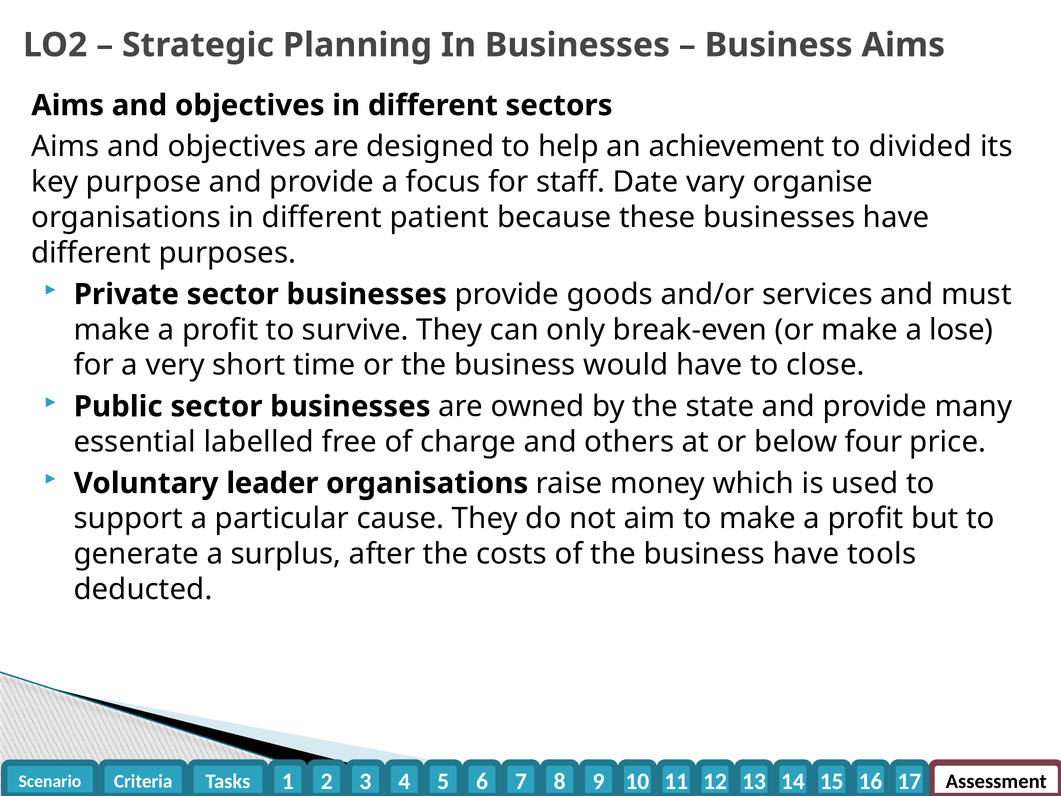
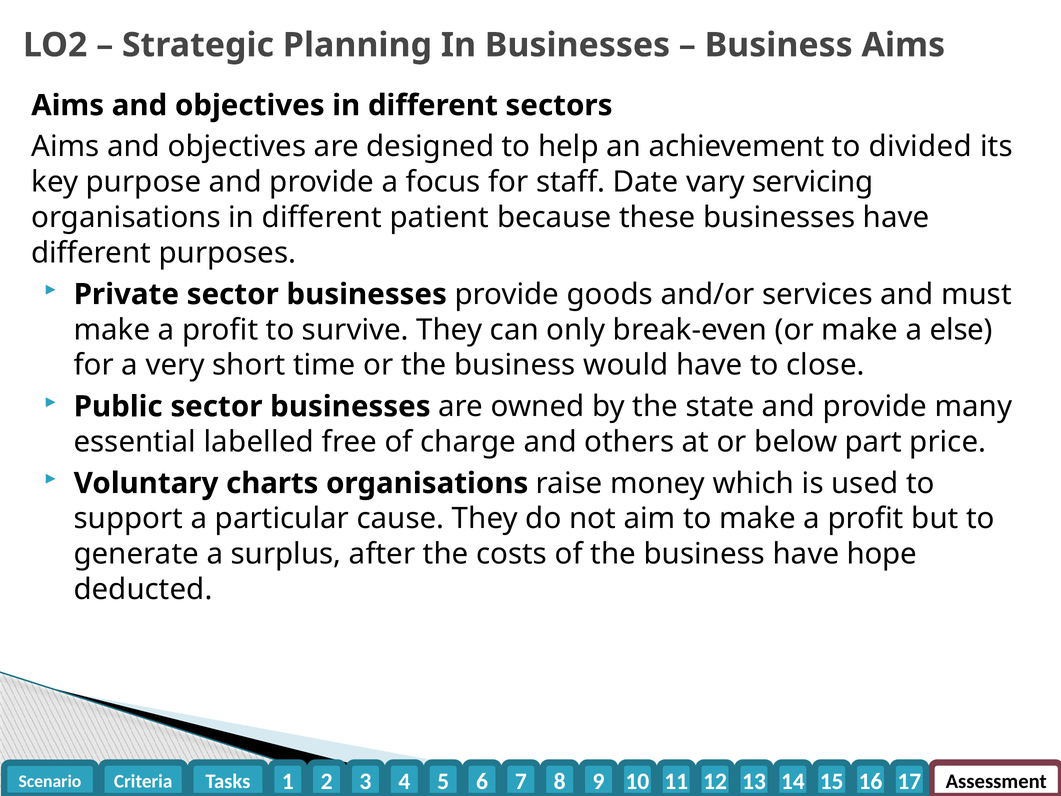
organise: organise -> servicing
lose: lose -> else
four: four -> part
leader: leader -> charts
tools: tools -> hope
